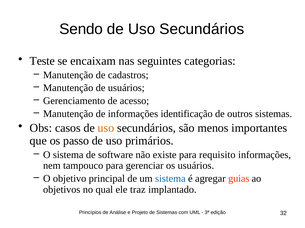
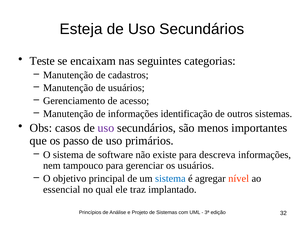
Sendo: Sendo -> Esteja
uso at (106, 128) colour: orange -> purple
requisito: requisito -> descreva
guias: guias -> nível
objetivos: objetivos -> essencial
